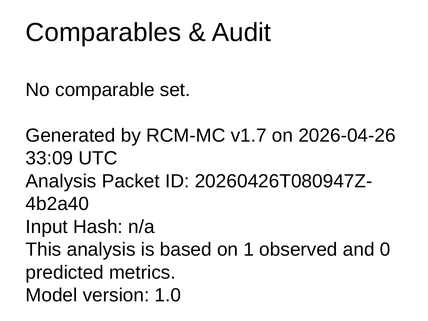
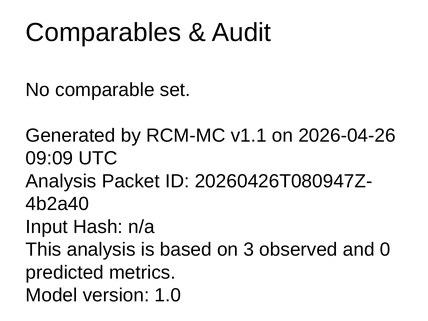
v1.7: v1.7 -> v1.1
33:09: 33:09 -> 09:09
1: 1 -> 3
